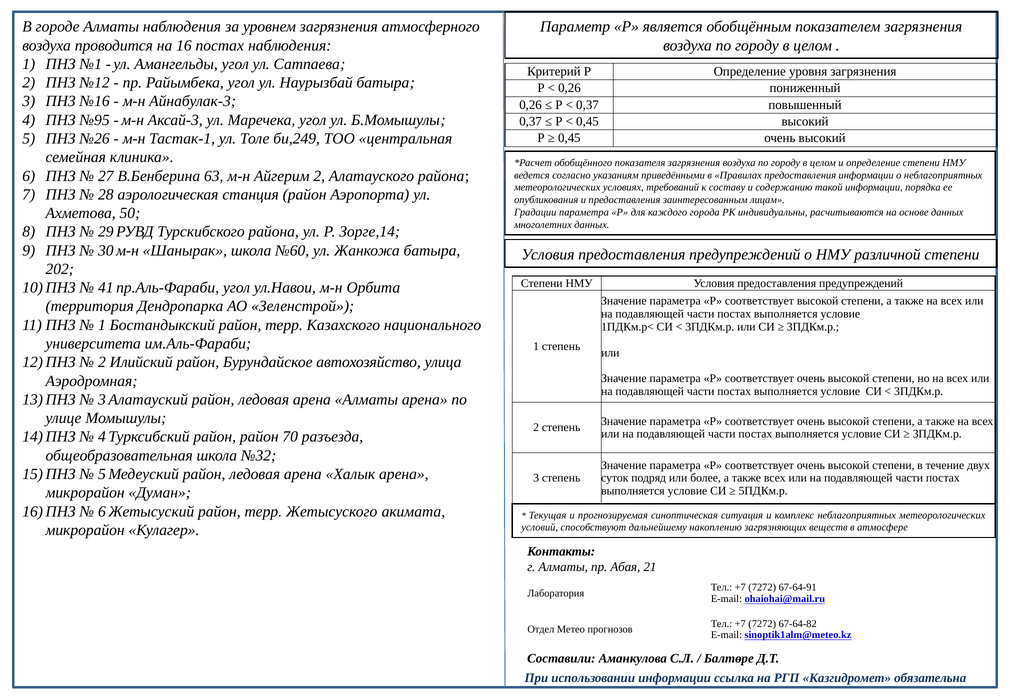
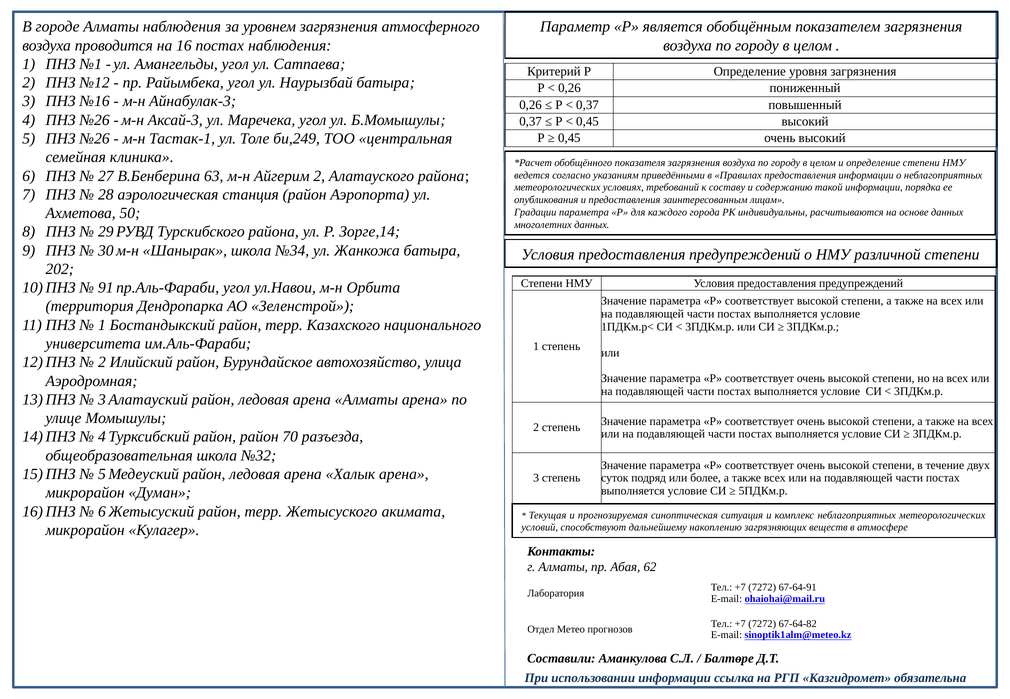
4 ПНЗ №95: №95 -> №26
№60: №60 -> №34
41: 41 -> 91
21: 21 -> 62
